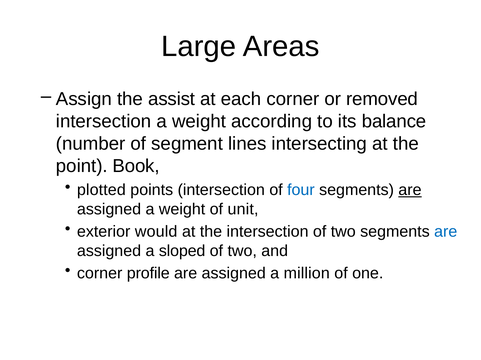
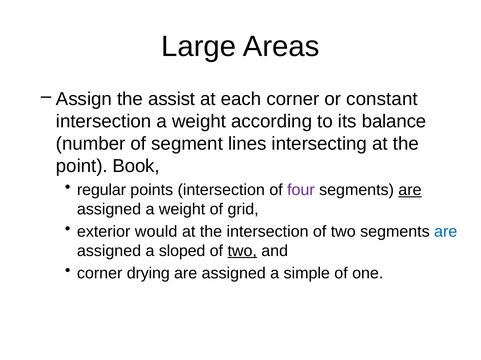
removed: removed -> constant
plotted: plotted -> regular
four colour: blue -> purple
unit: unit -> grid
two at (242, 251) underline: none -> present
profile: profile -> drying
million: million -> simple
